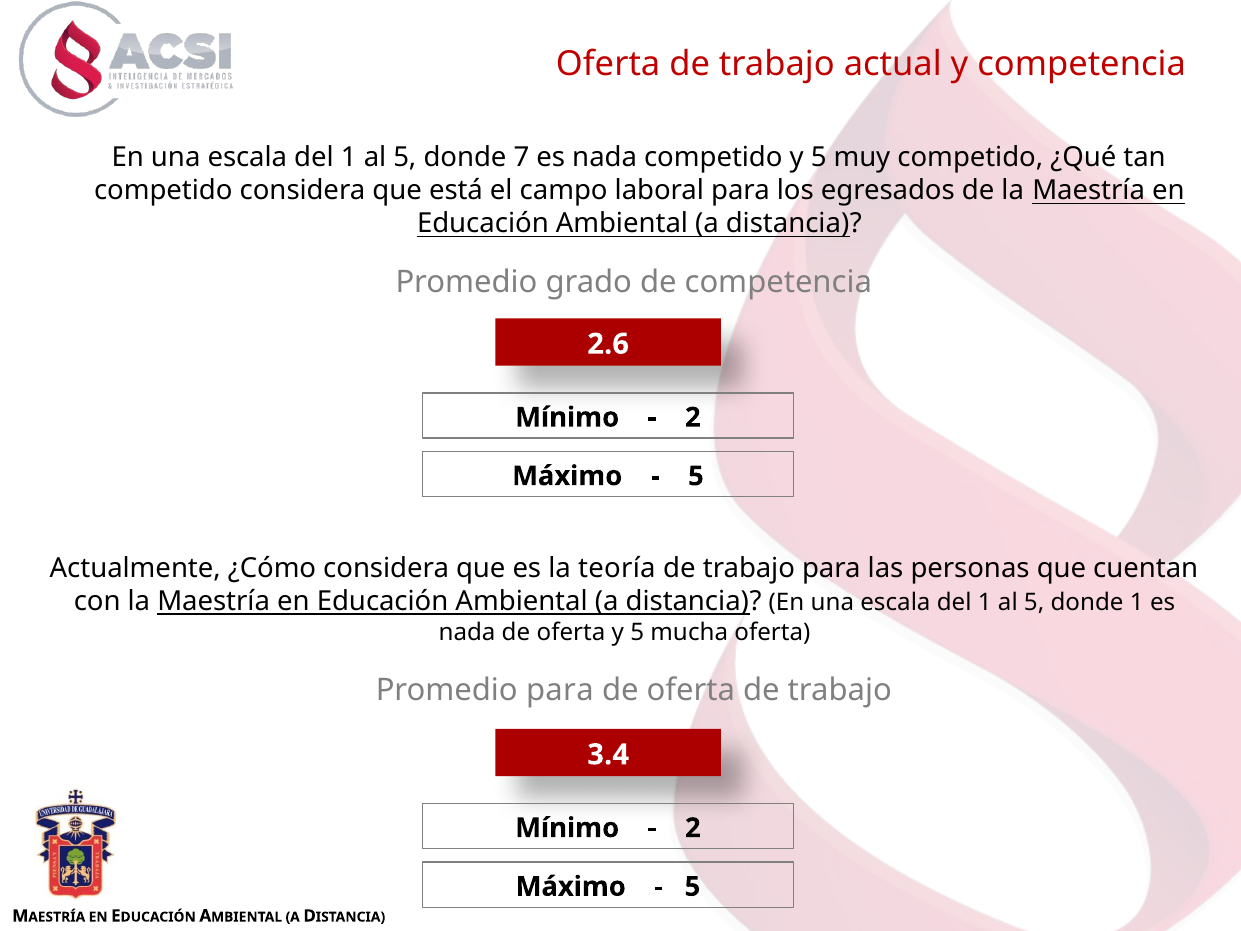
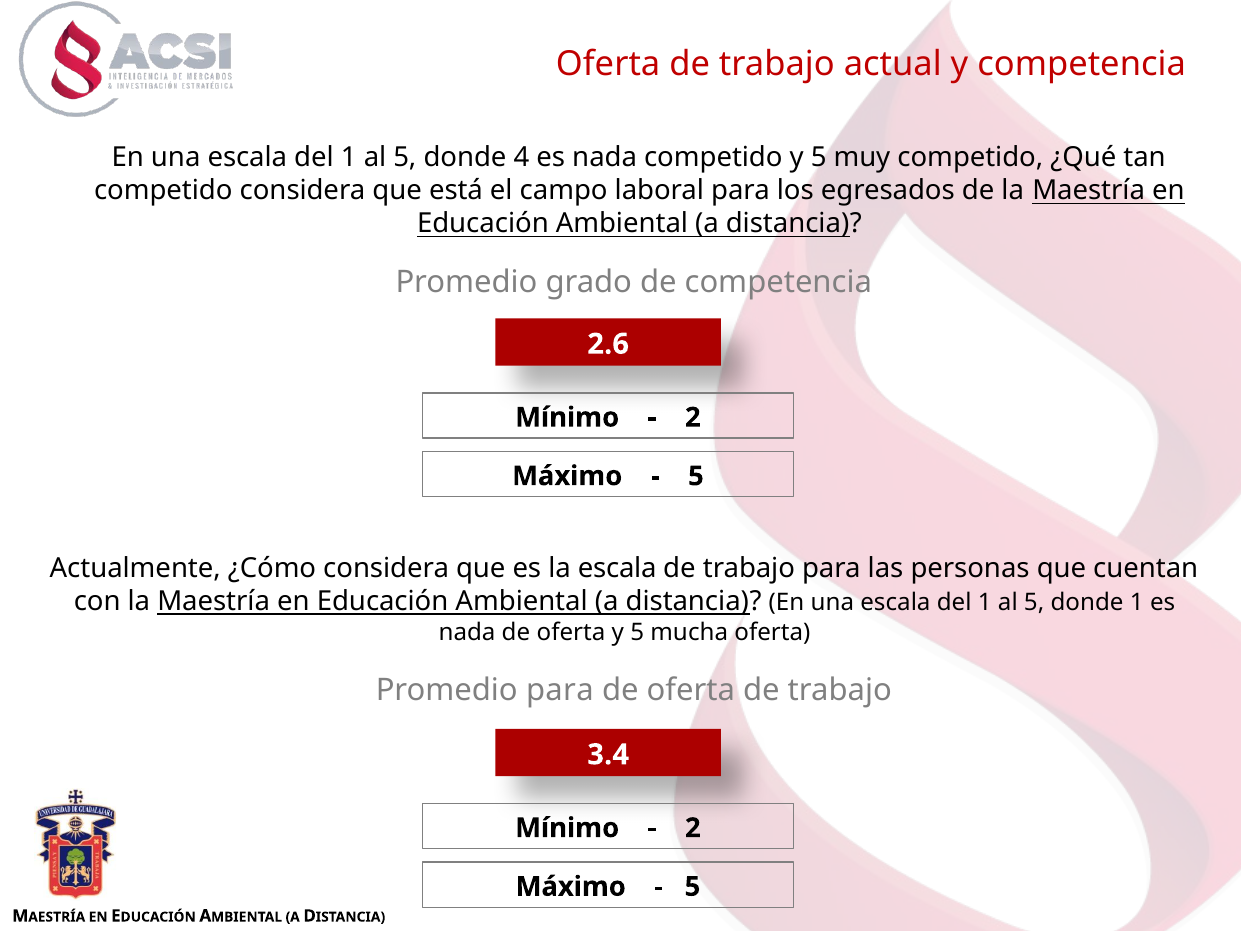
7: 7 -> 4
la teoría: teoría -> escala
